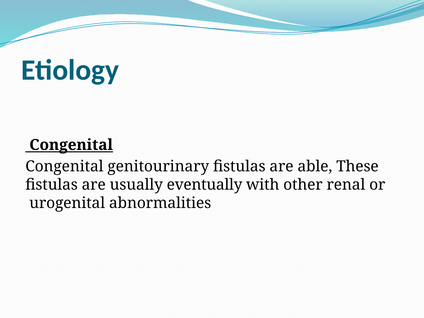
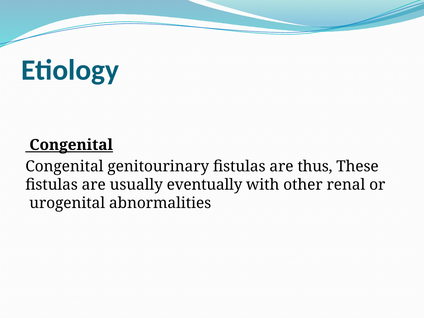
able: able -> thus
